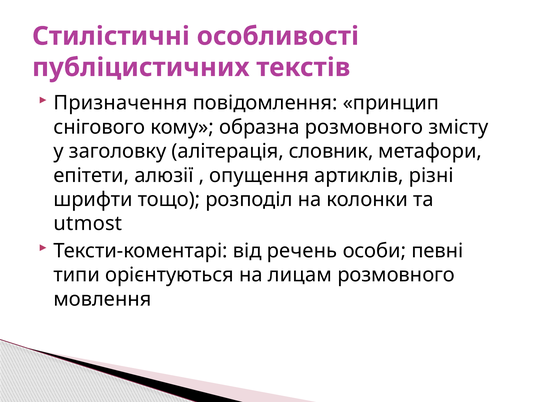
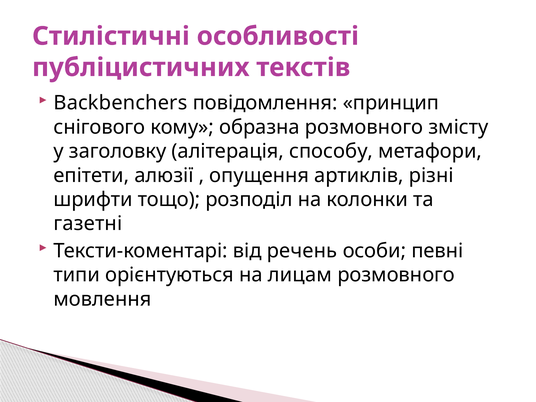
Призначення: Призначення -> Backbenchers
словник: словник -> способу
utmost: utmost -> газетні
